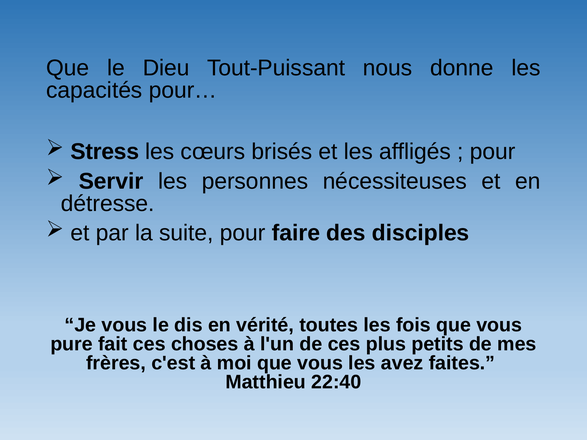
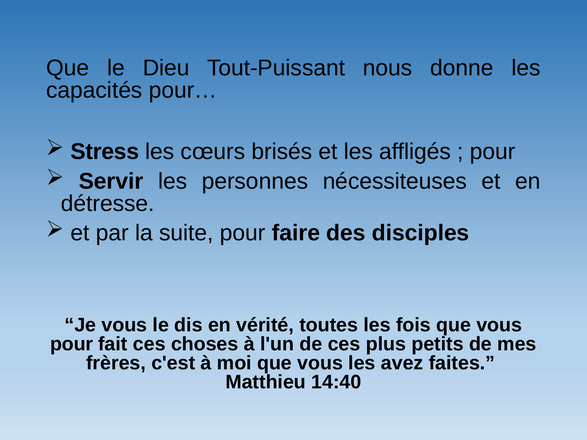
pure at (72, 344): pure -> pour
22:40: 22:40 -> 14:40
